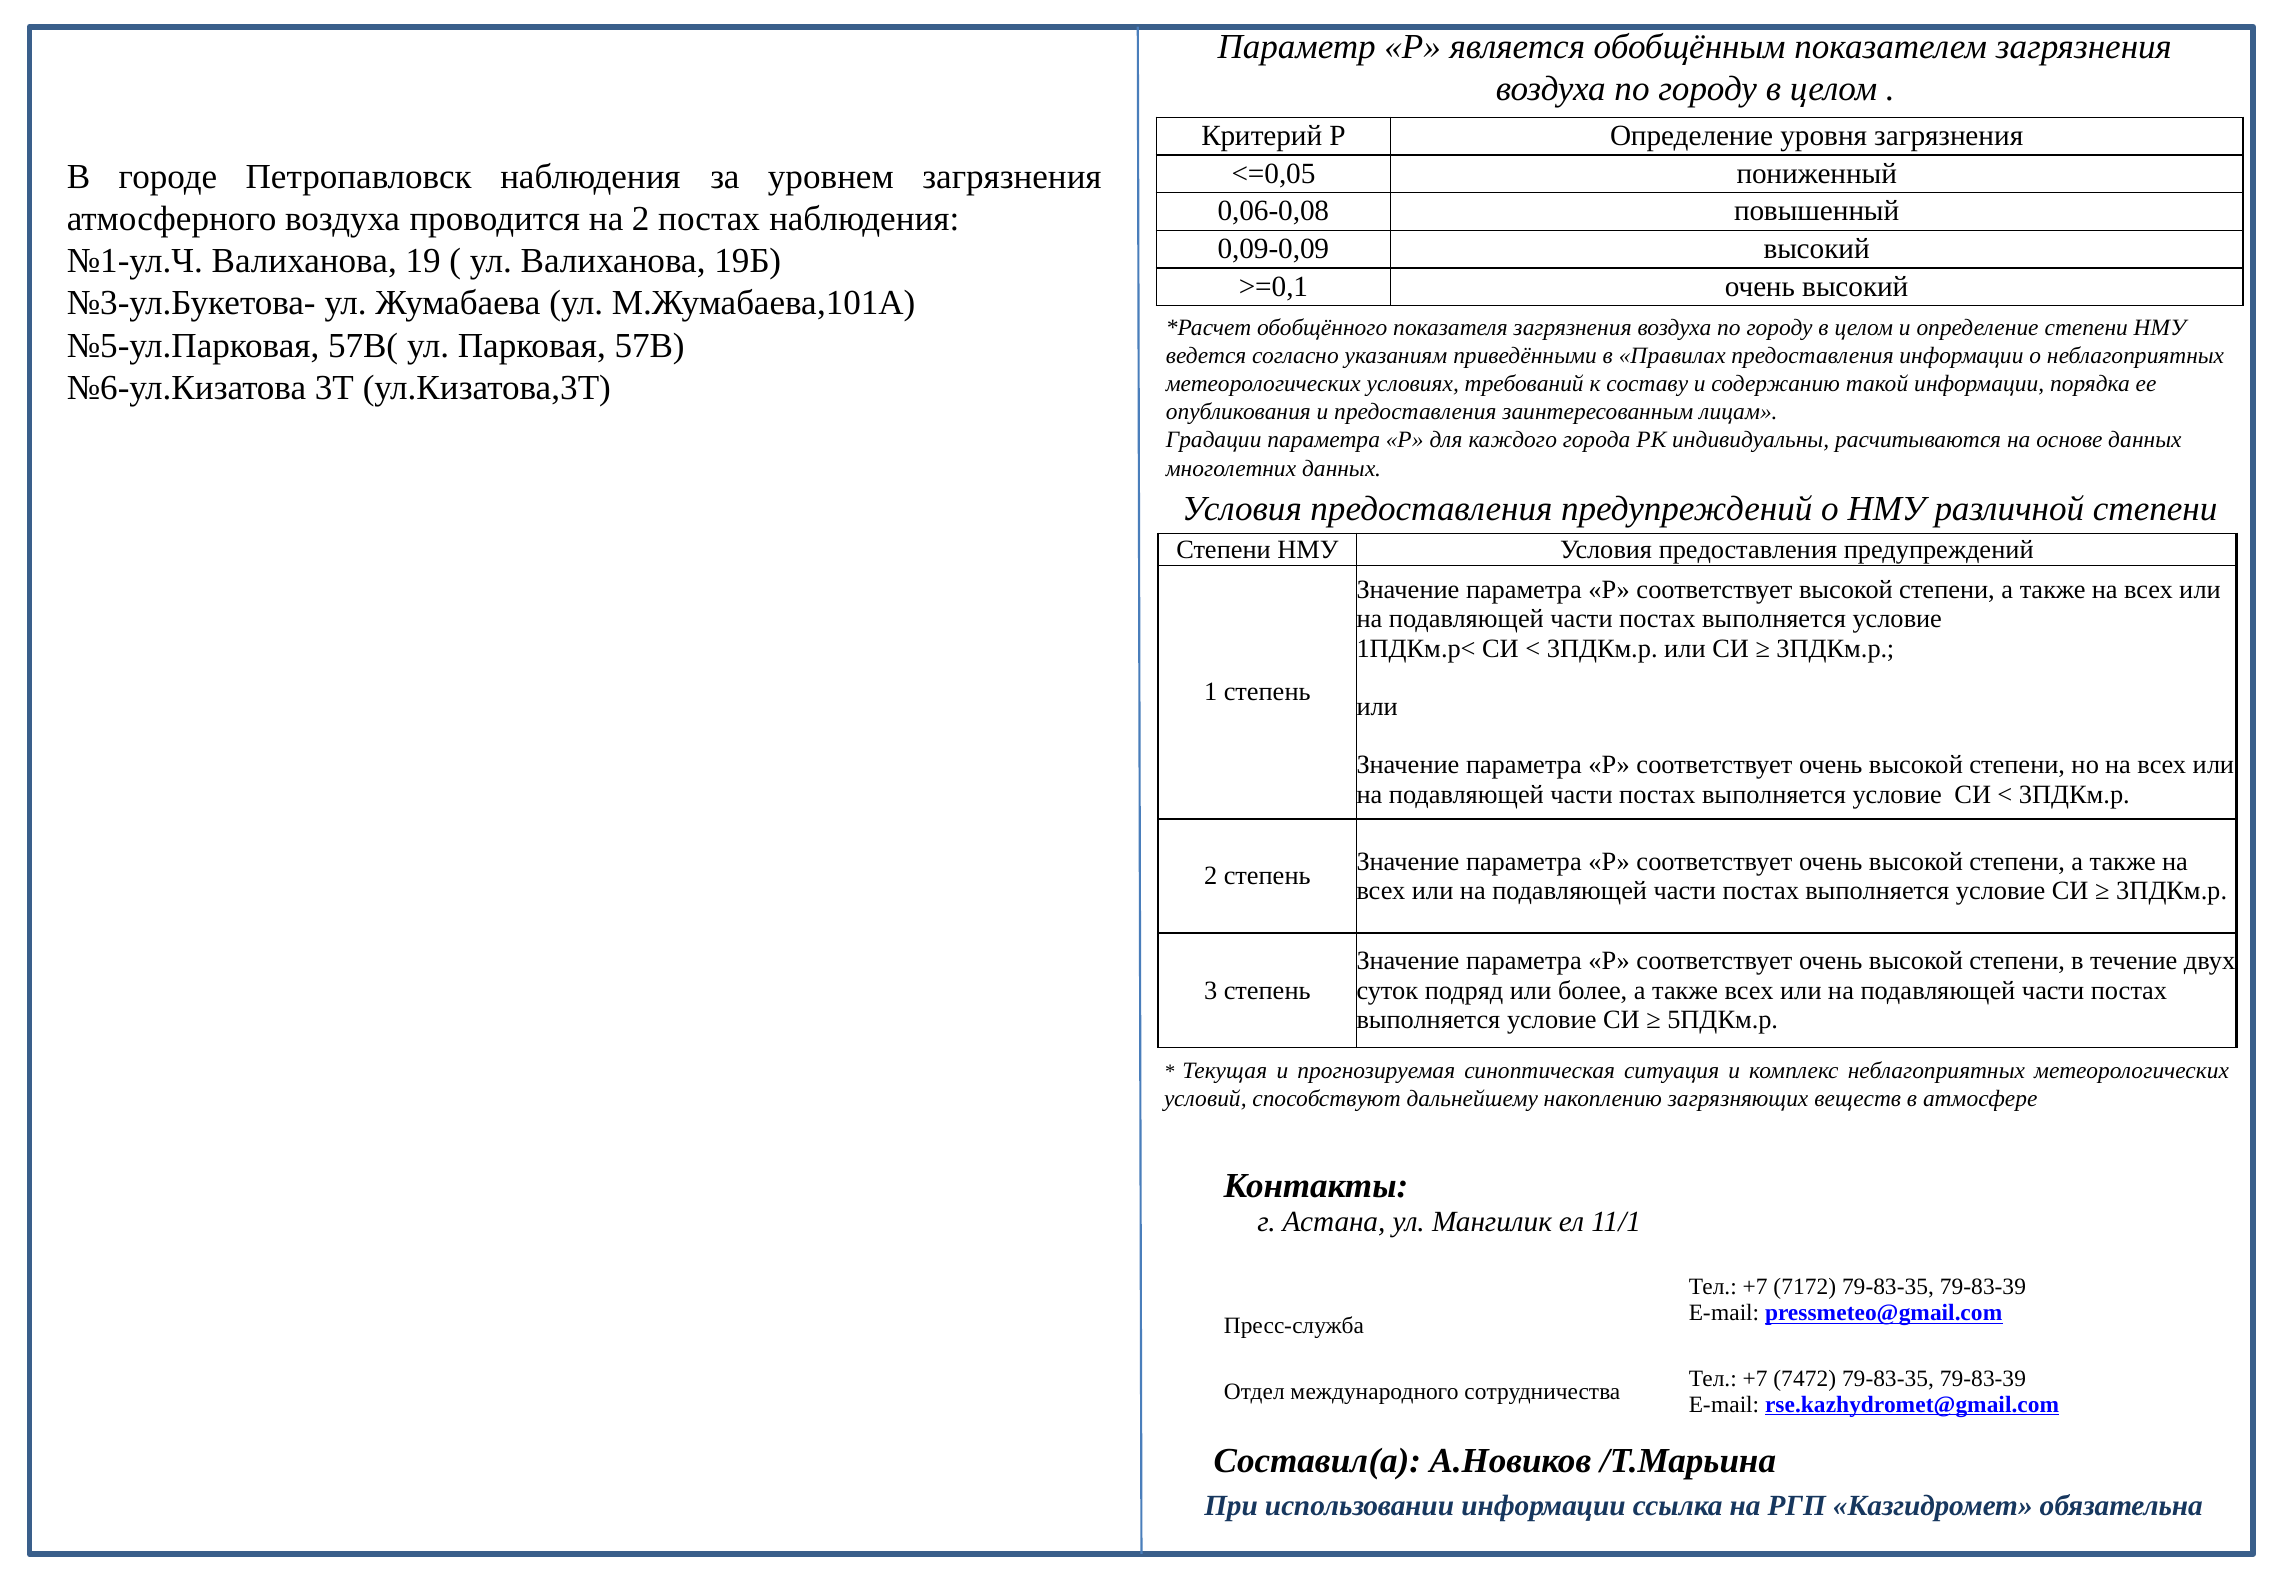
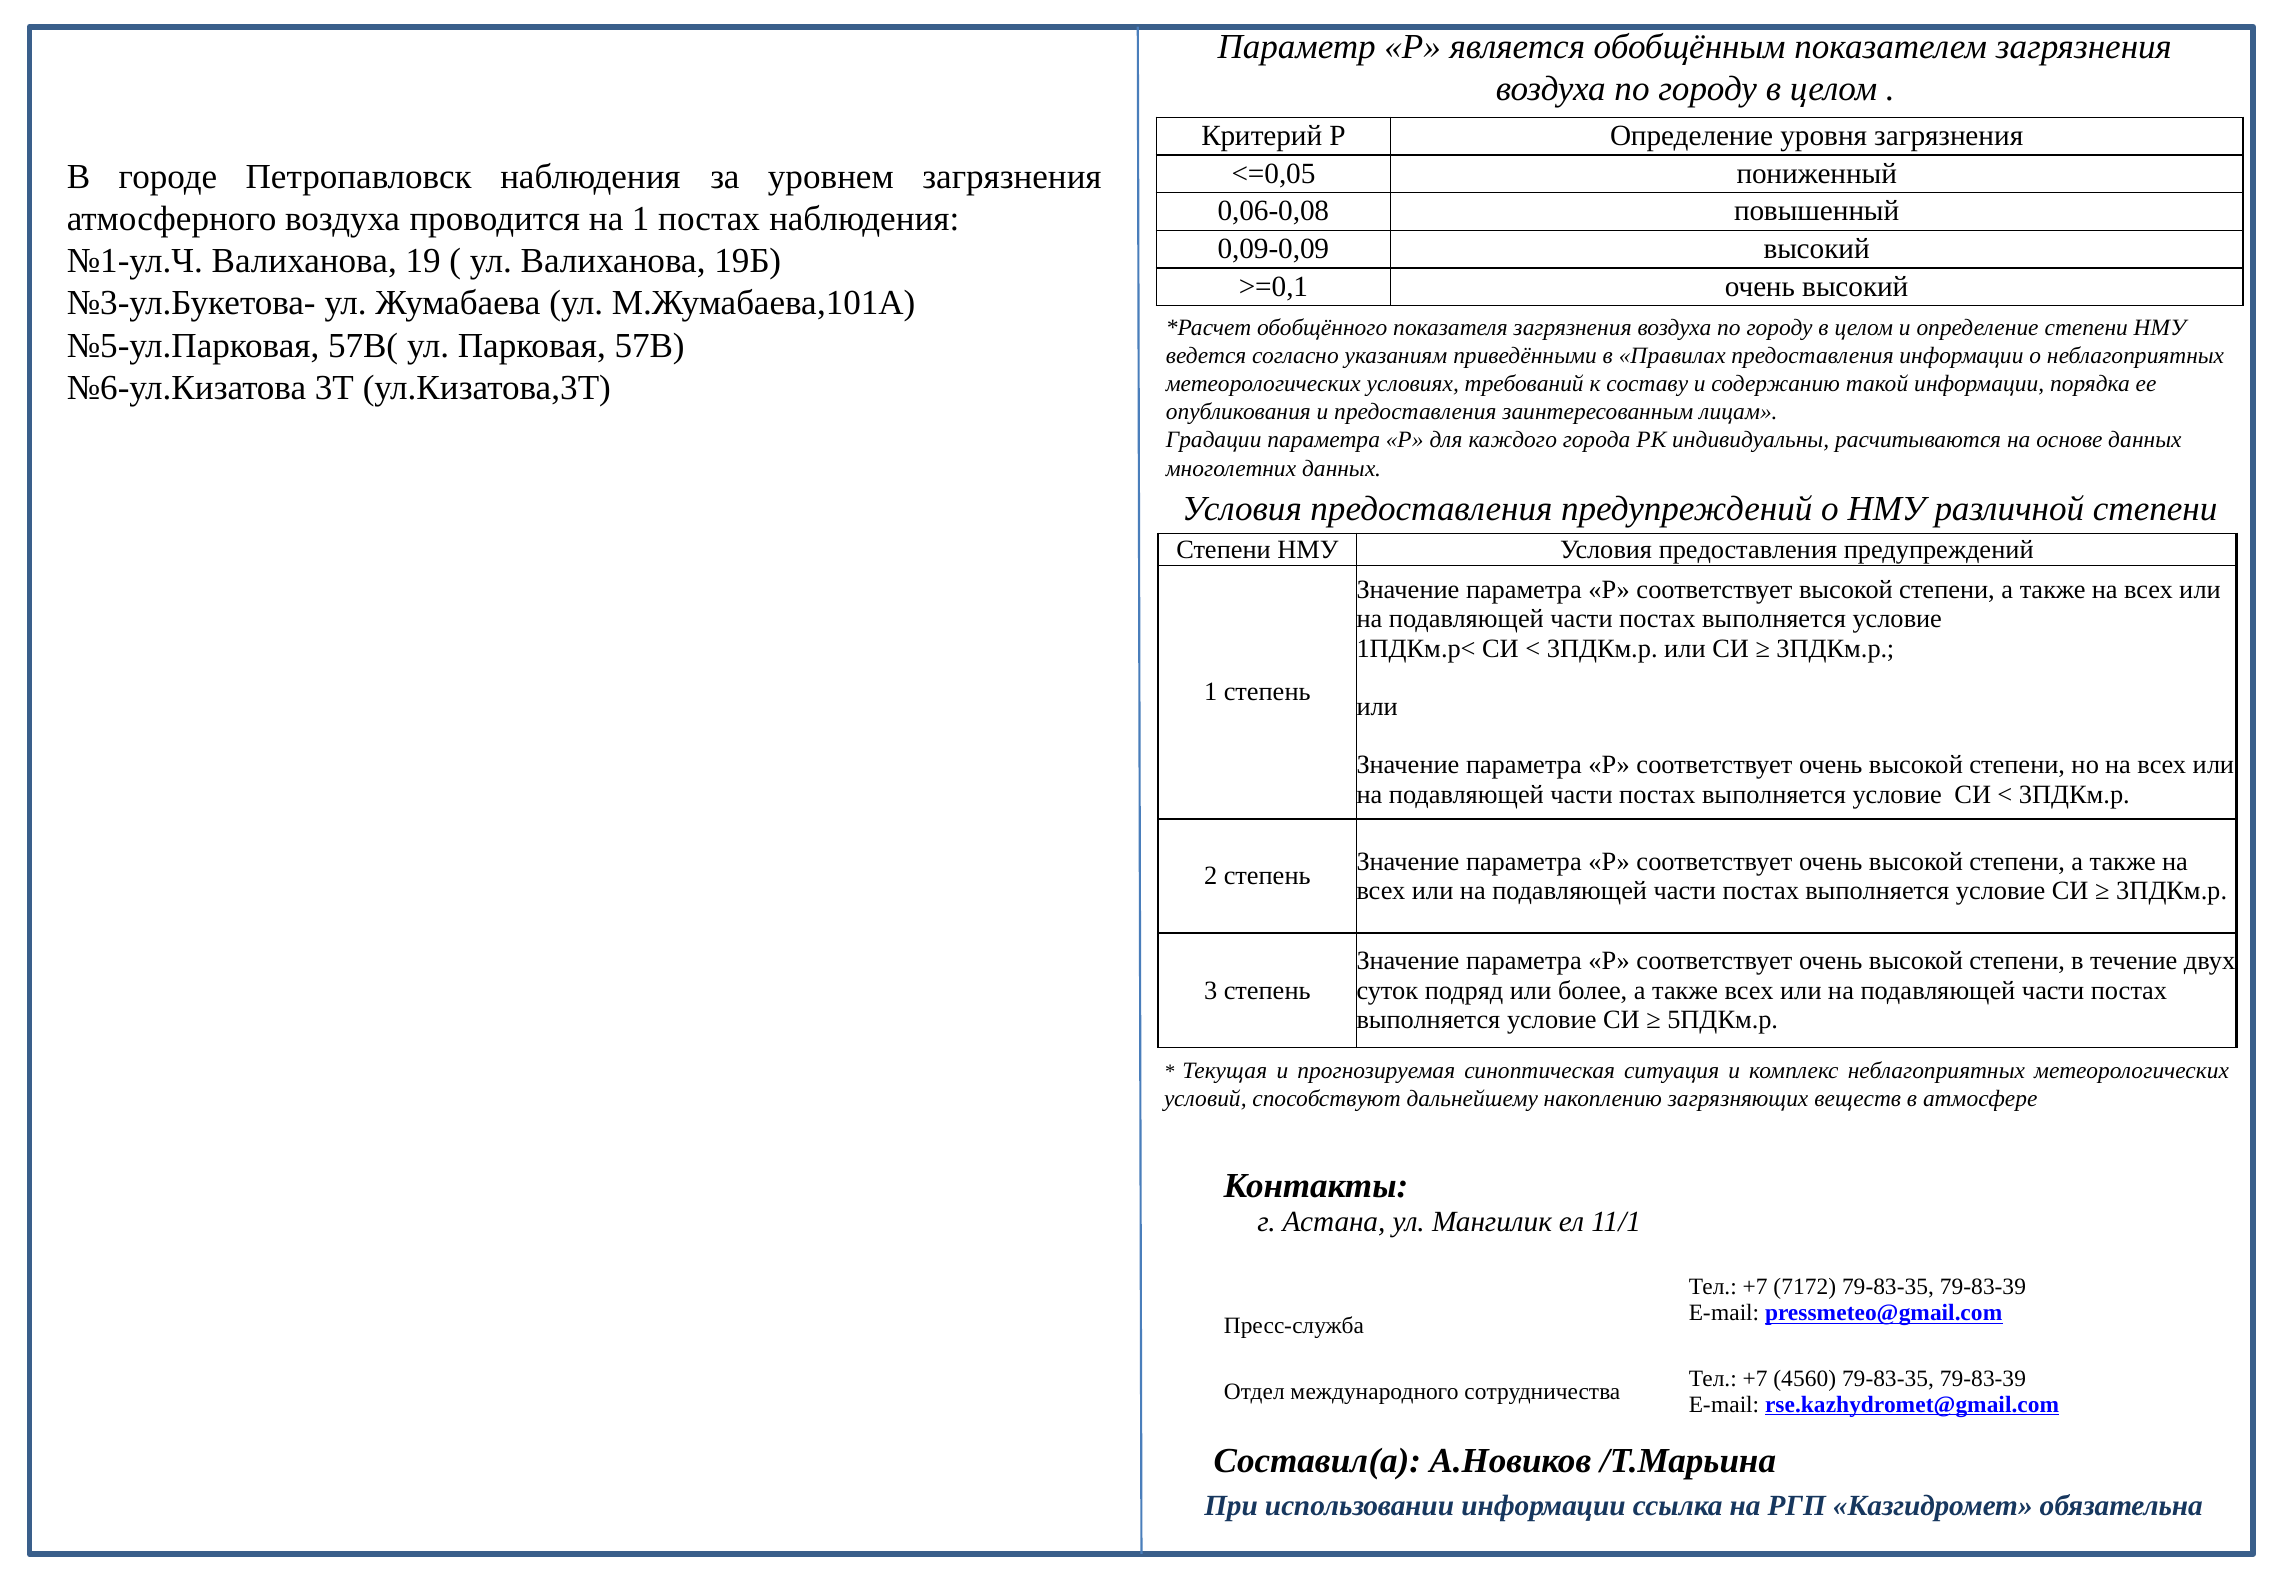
на 2: 2 -> 1
7472: 7472 -> 4560
